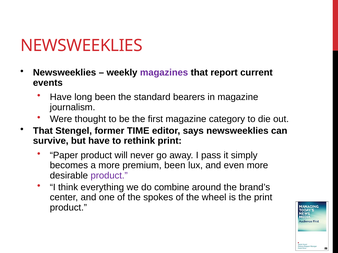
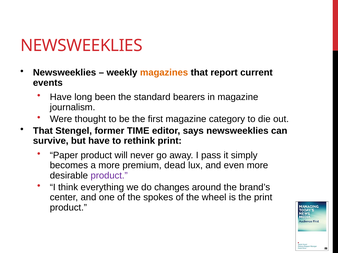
magazines colour: purple -> orange
premium been: been -> dead
combine: combine -> changes
